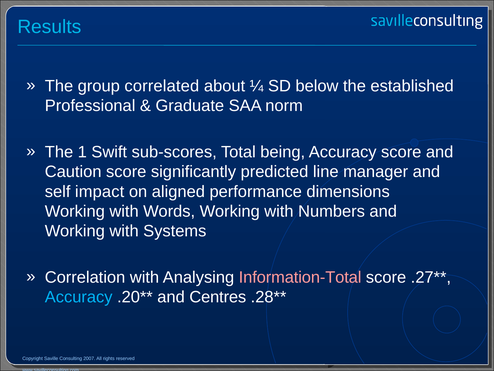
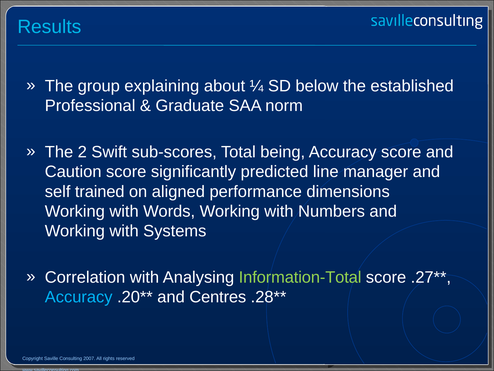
correlated: correlated -> explaining
1: 1 -> 2
impact: impact -> trained
Information-Total colour: pink -> light green
